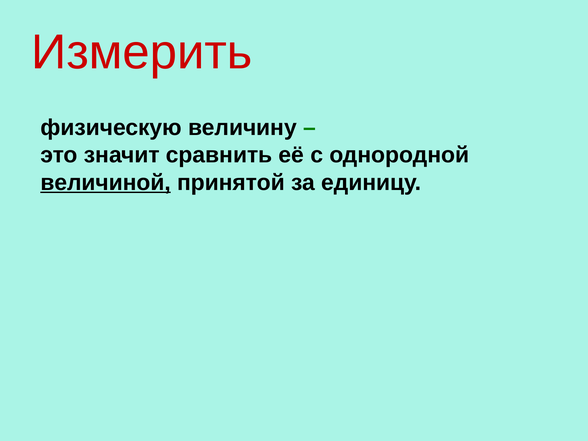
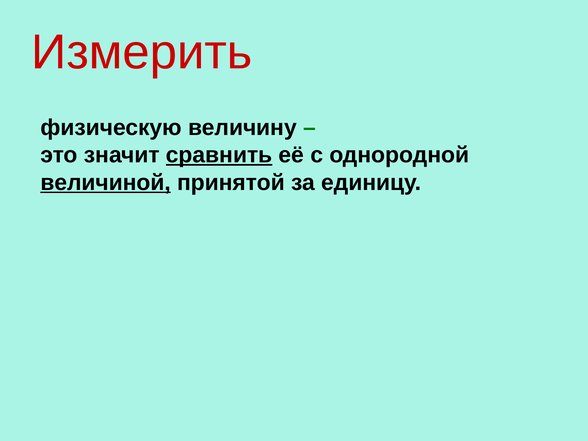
сравнить underline: none -> present
